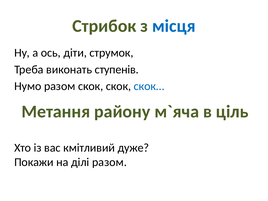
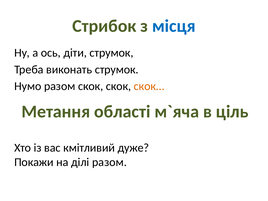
виконать ступенів: ступенів -> струмок
скок… colour: blue -> orange
району: району -> області
